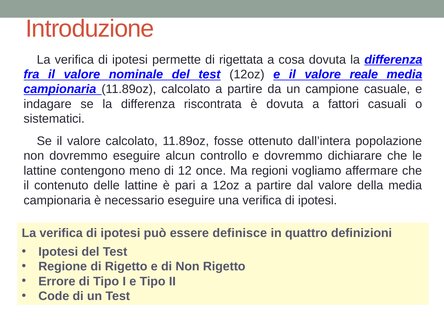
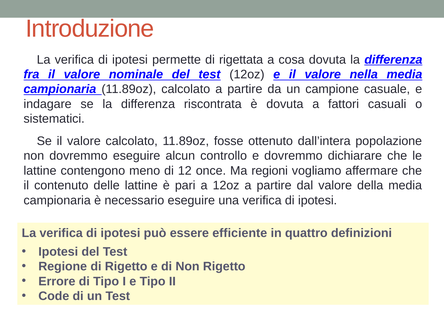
reale: reale -> nella
definisce: definisce -> efficiente
